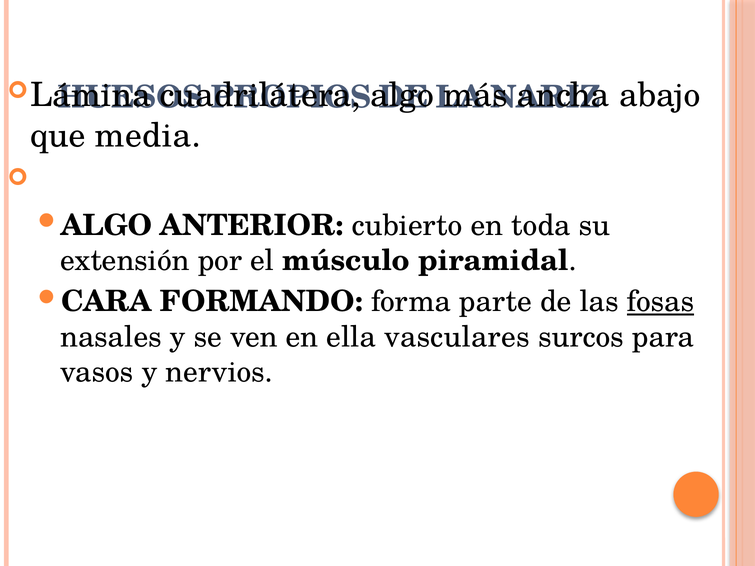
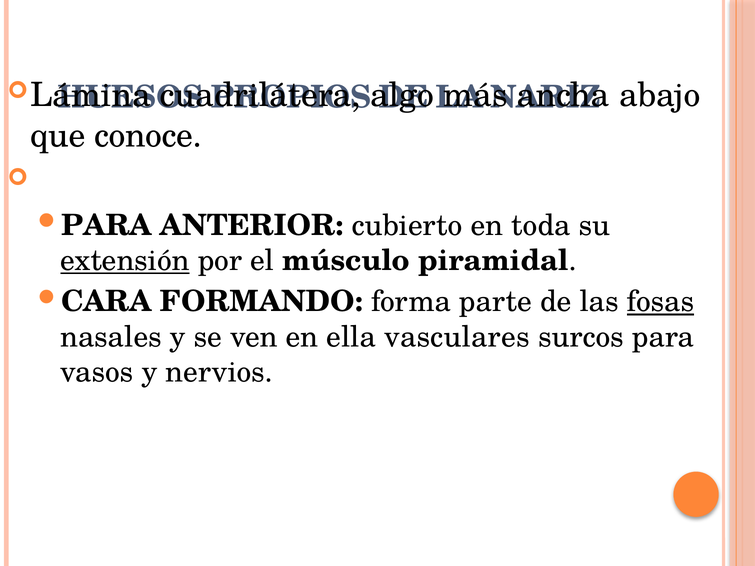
media: media -> conoce
ALGO at (107, 225): ALGO -> PARA
extensión underline: none -> present
